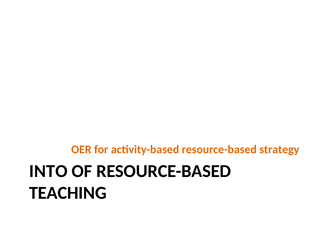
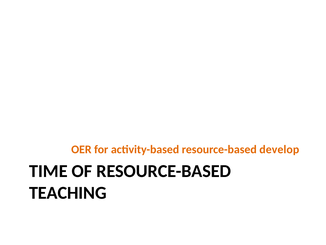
strategy: strategy -> develop
INTO: INTO -> TIME
